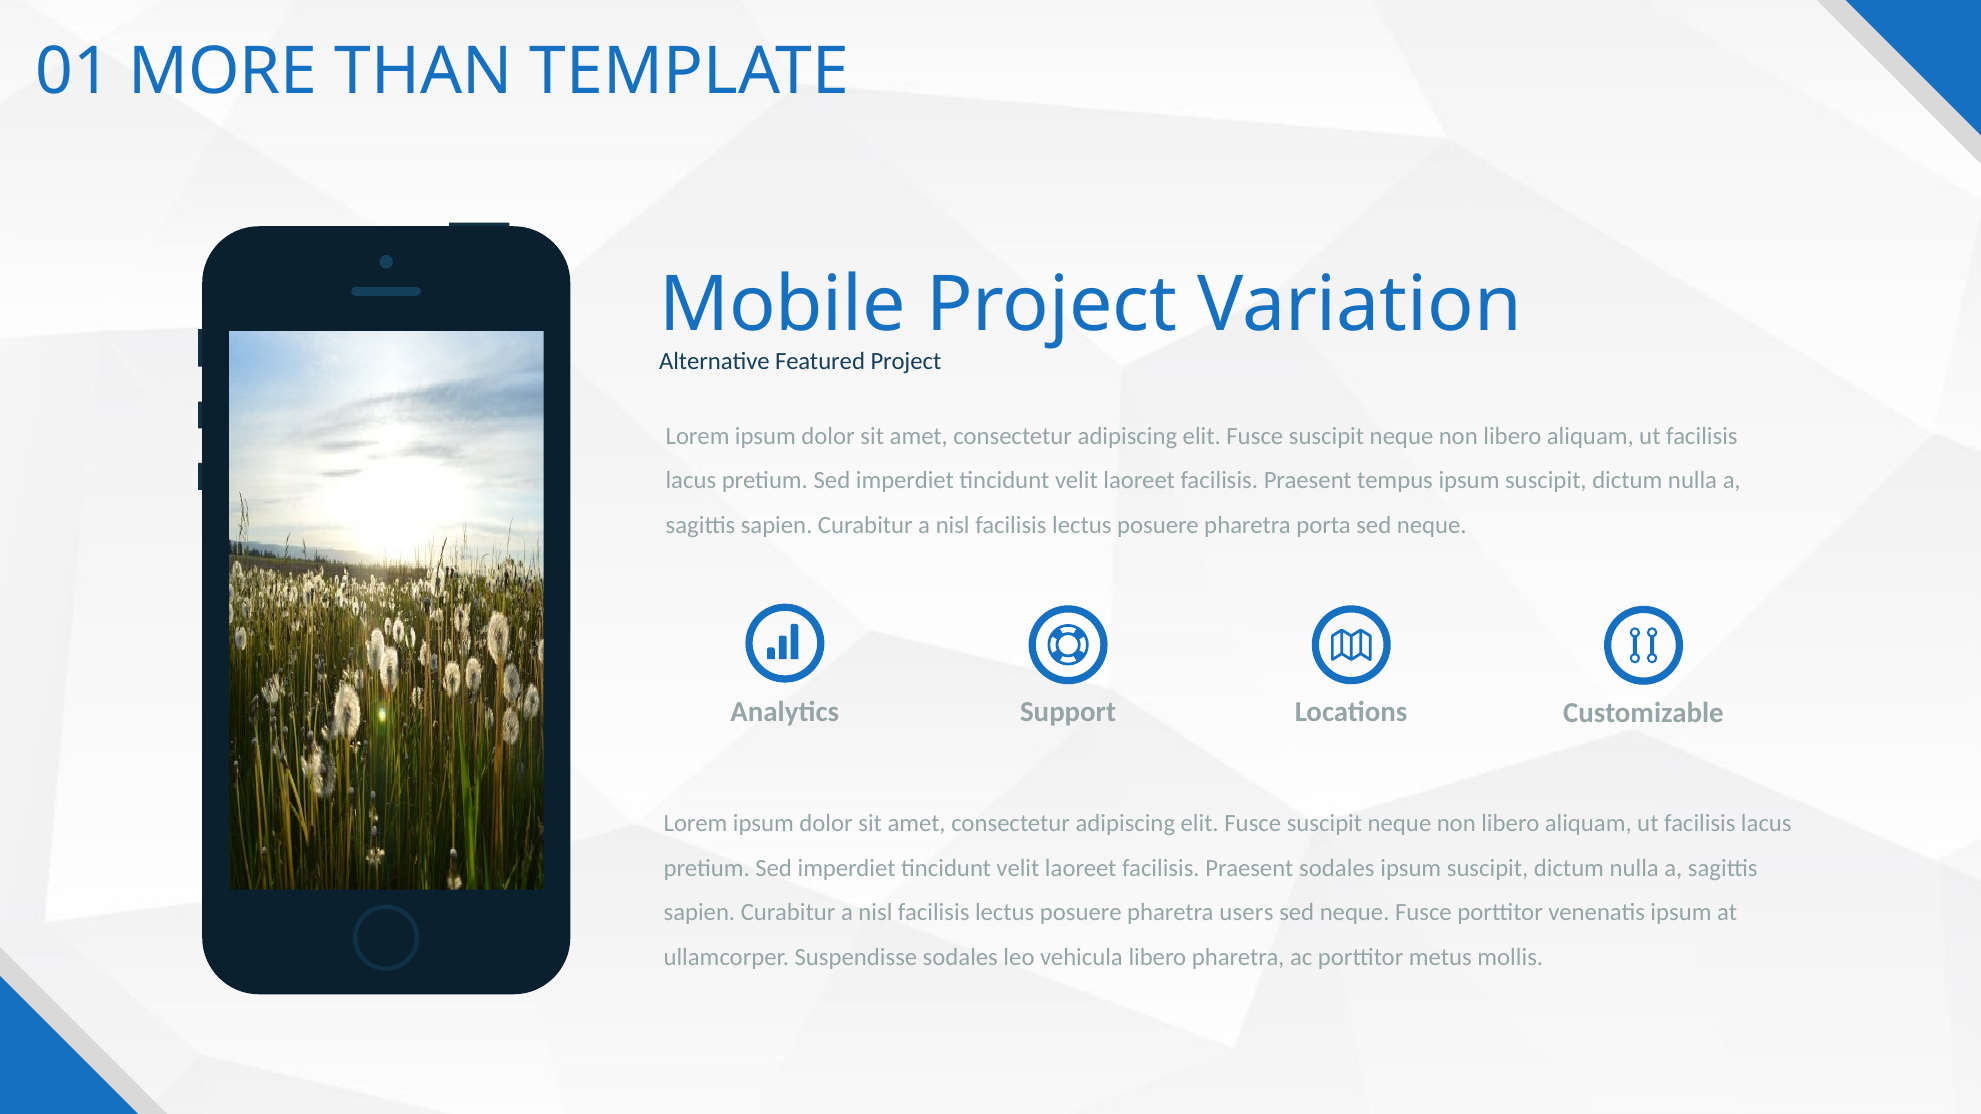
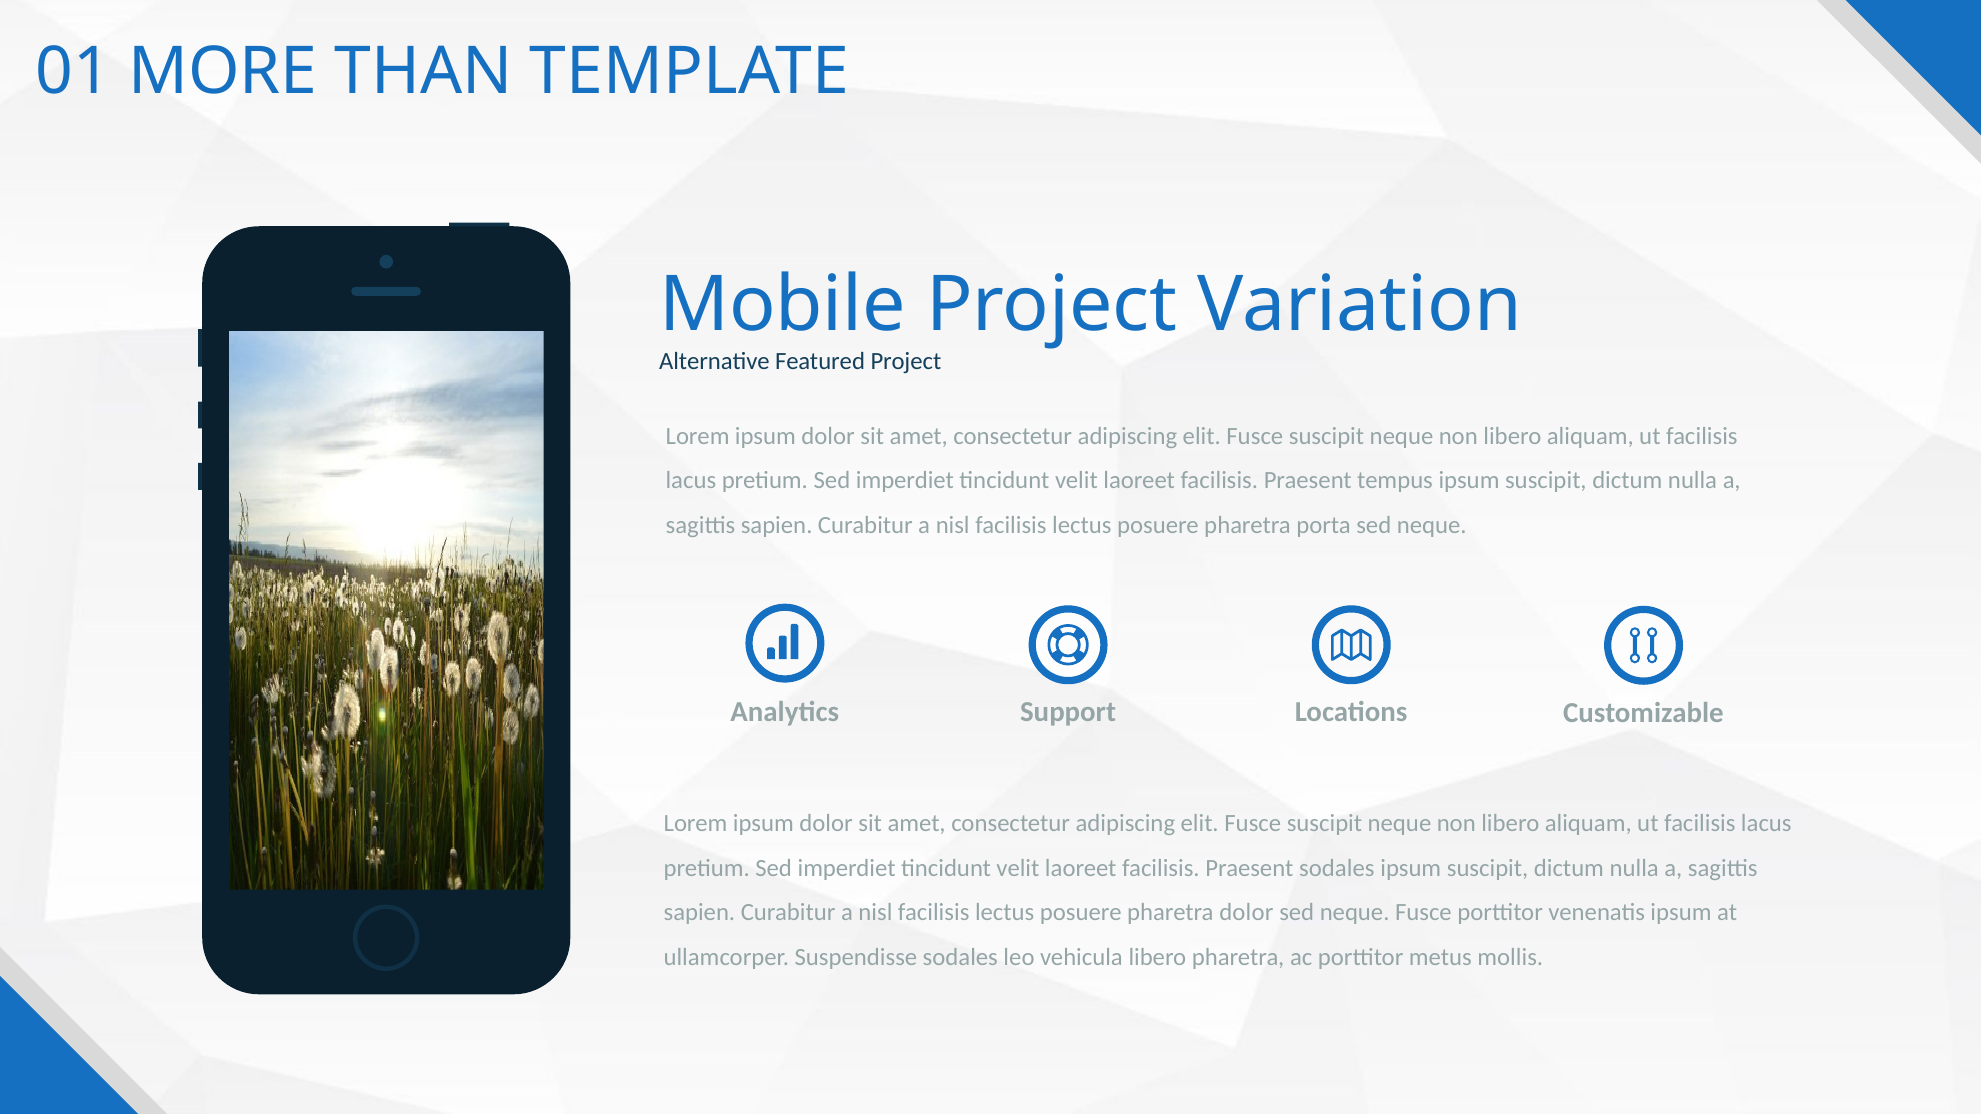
pharetra users: users -> dolor
